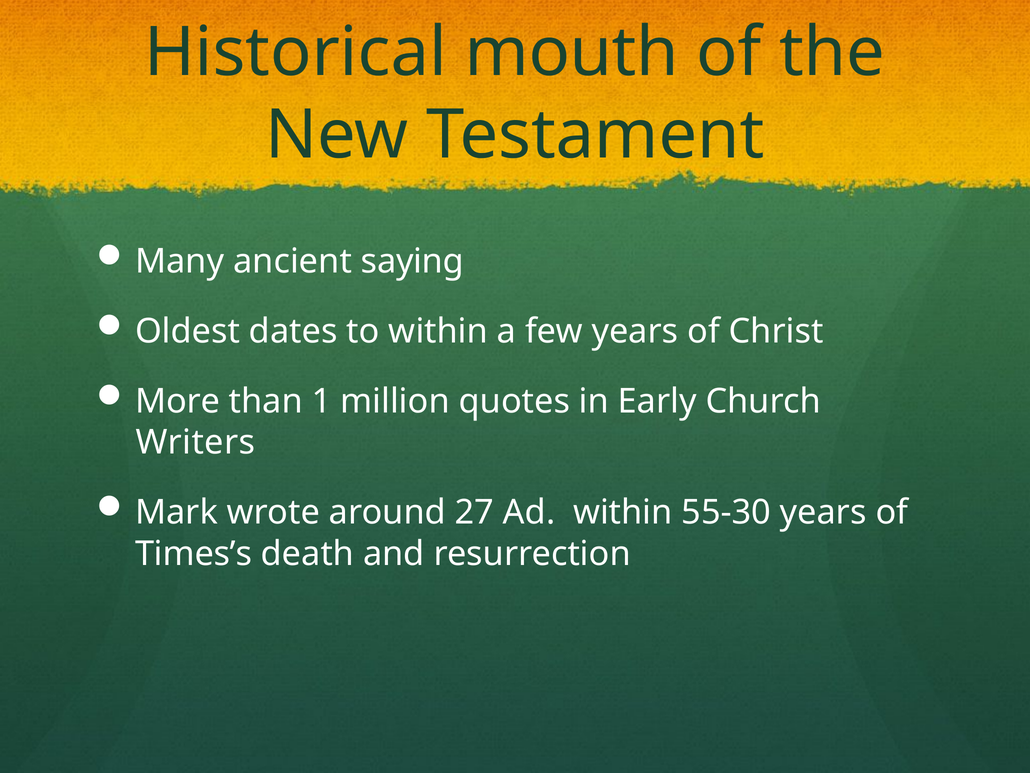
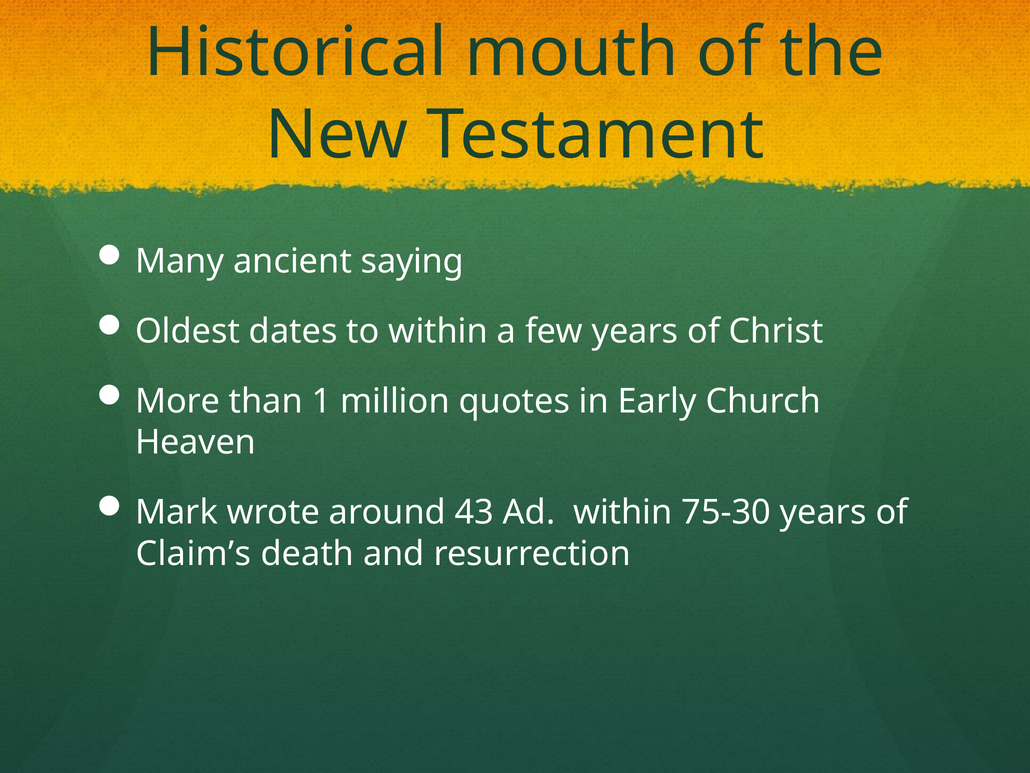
Writers: Writers -> Heaven
27: 27 -> 43
55-30: 55-30 -> 75-30
Times’s: Times’s -> Claim’s
